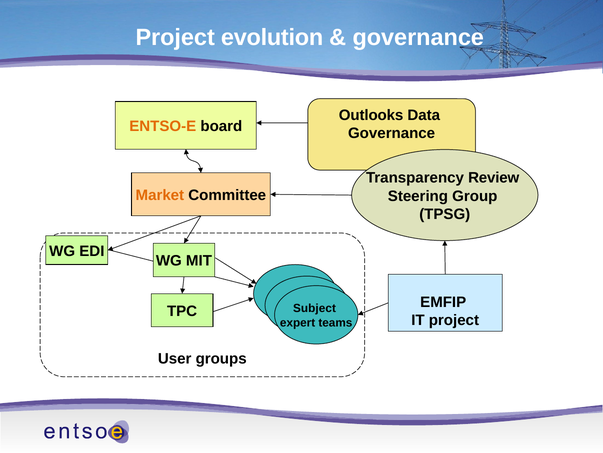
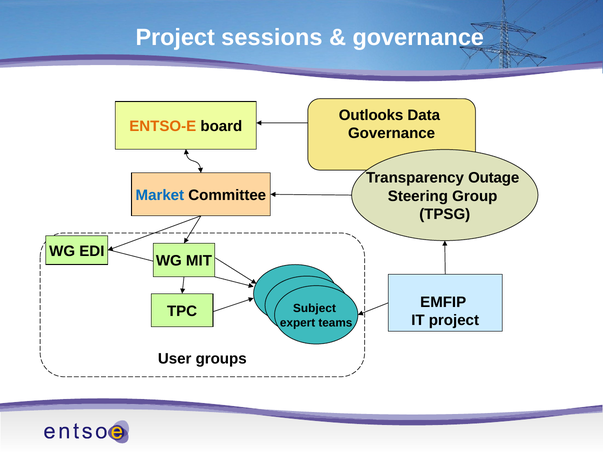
evolution: evolution -> sessions
Review: Review -> Outage
Market colour: orange -> blue
